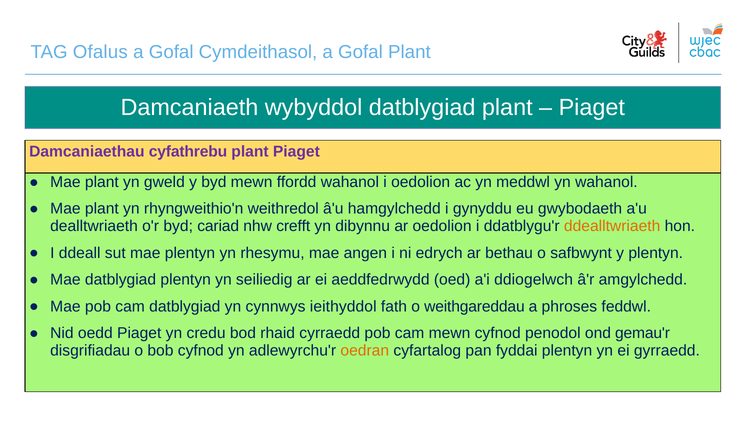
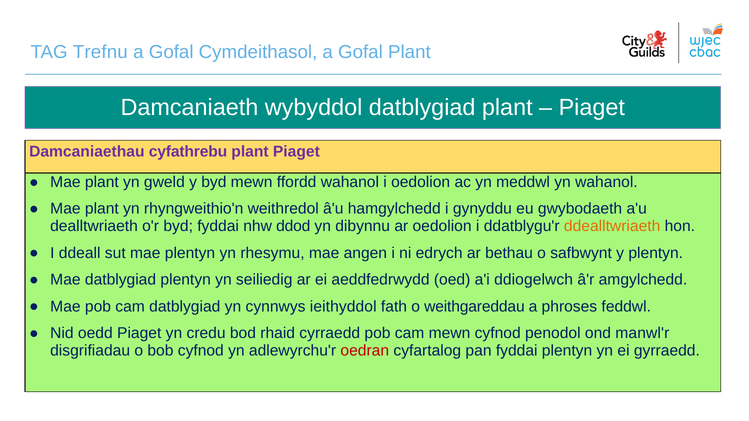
Ofalus: Ofalus -> Trefnu
byd cariad: cariad -> fyddai
crefft: crefft -> ddod
gemau'r: gemau'r -> manwl'r
oedran colour: orange -> red
